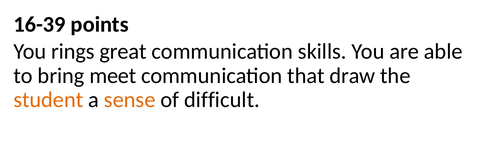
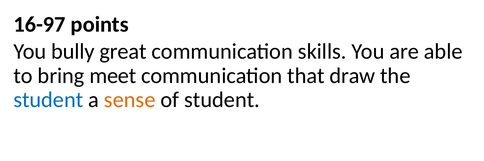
16-39: 16-39 -> 16-97
rings: rings -> bully
student at (48, 100) colour: orange -> blue
of difficult: difficult -> student
